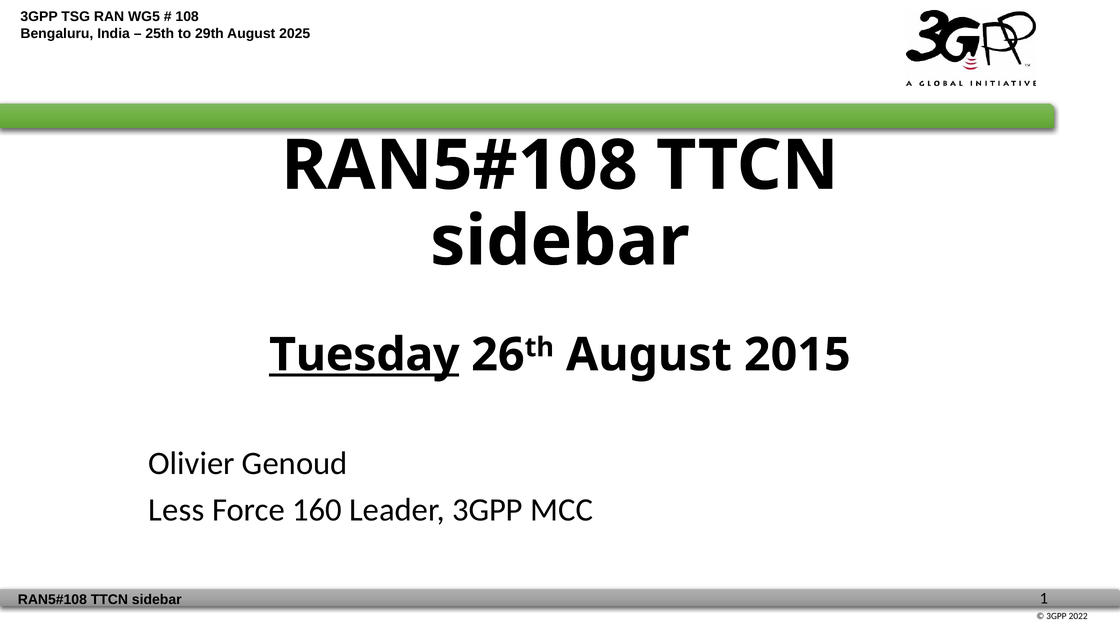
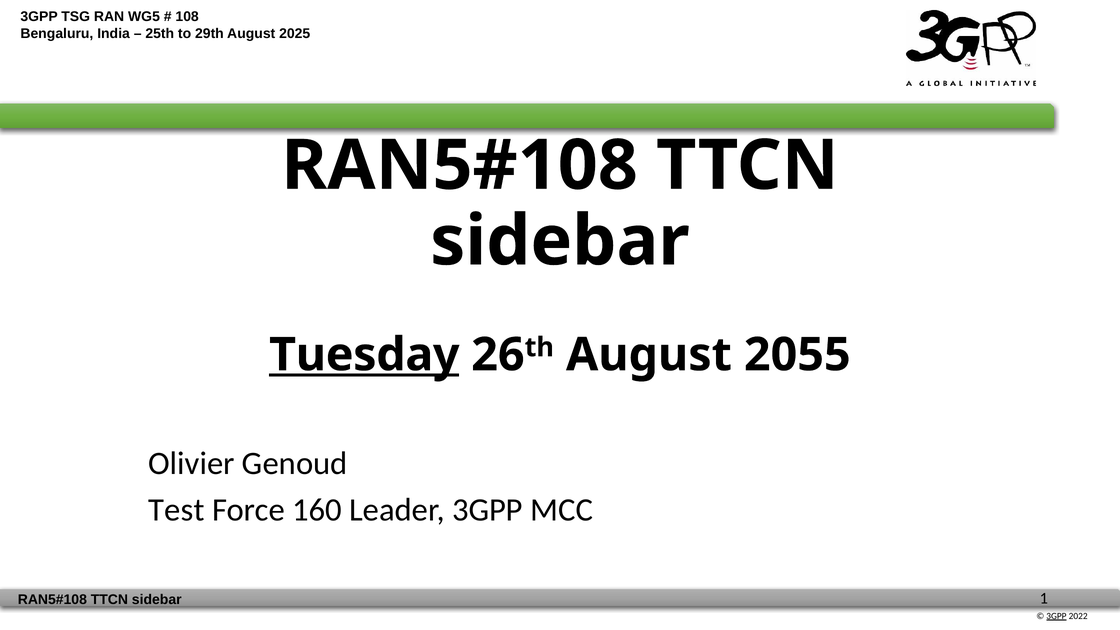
2015: 2015 -> 2055
Less: Less -> Test
3GPP at (1056, 616) underline: none -> present
